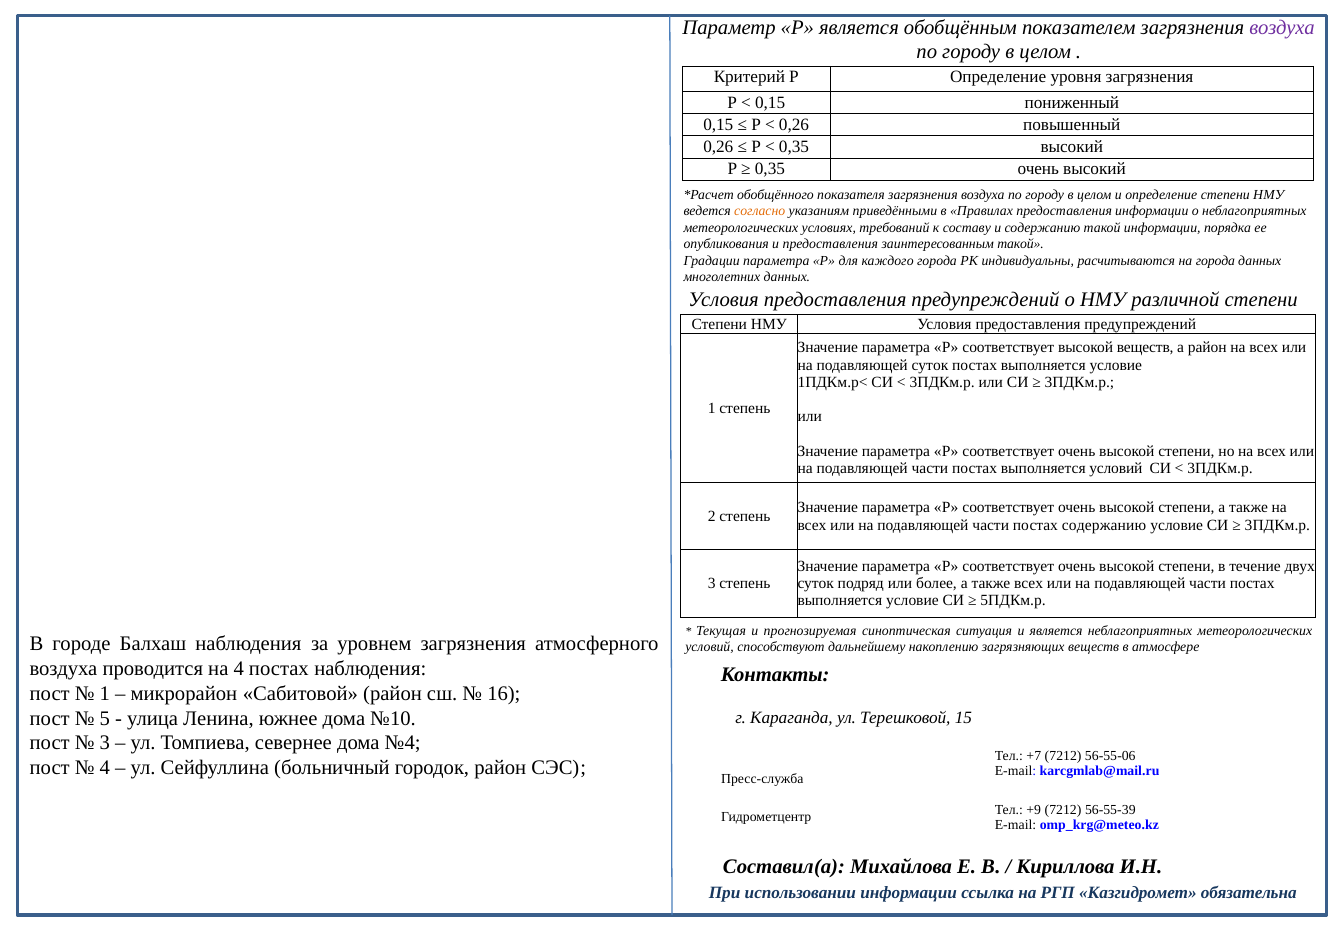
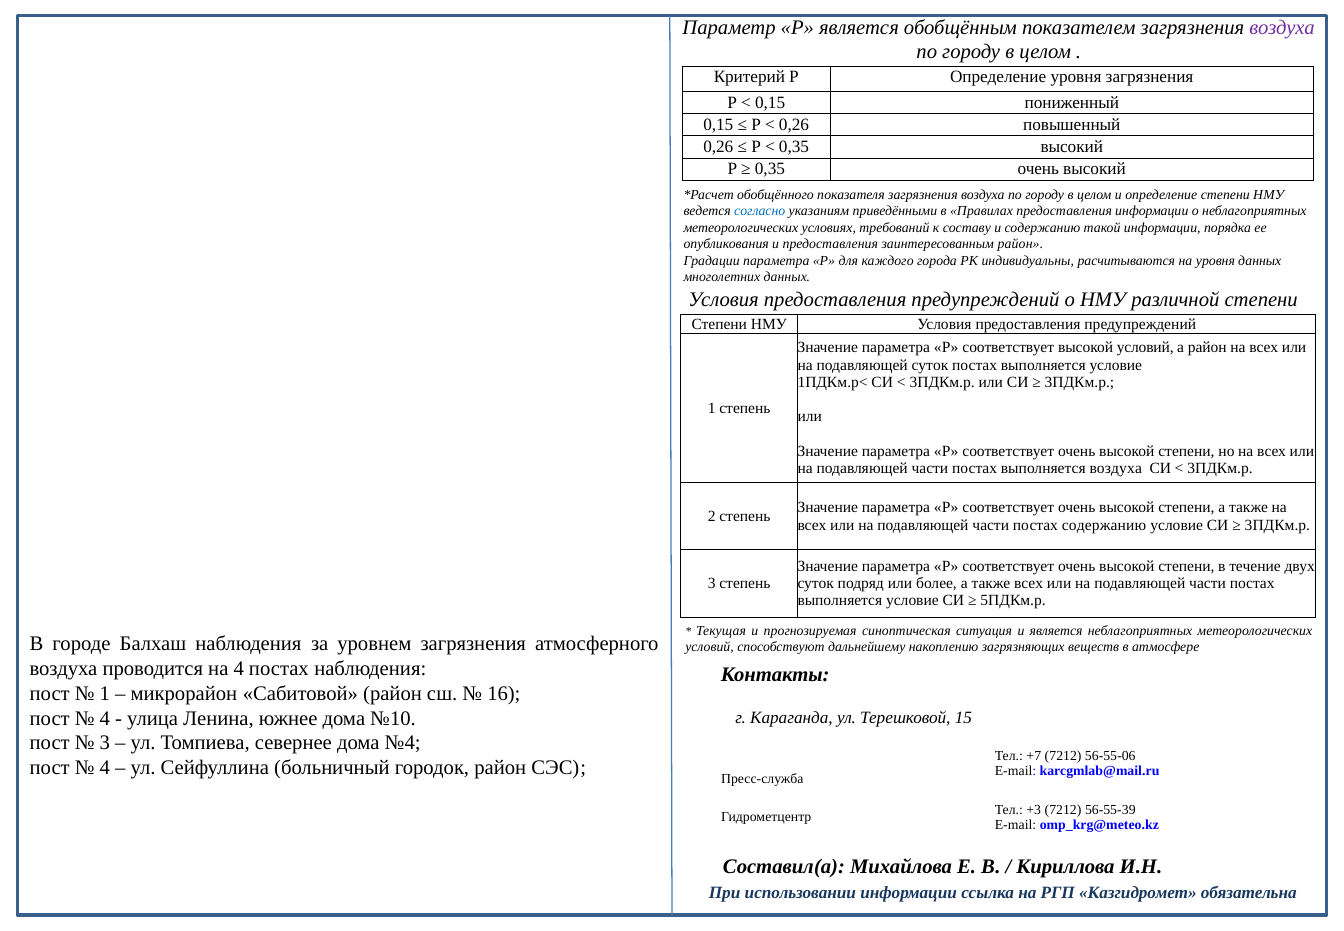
согласно colour: orange -> blue
заинтересованным такой: такой -> район
на города: города -> уровня
высокой веществ: веществ -> условий
выполняется условий: условий -> воздуха
5 at (105, 718): 5 -> 4
+9: +9 -> +3
